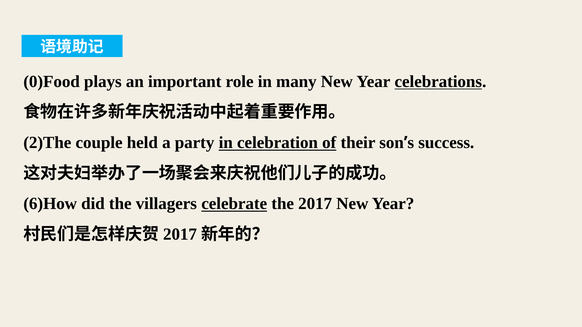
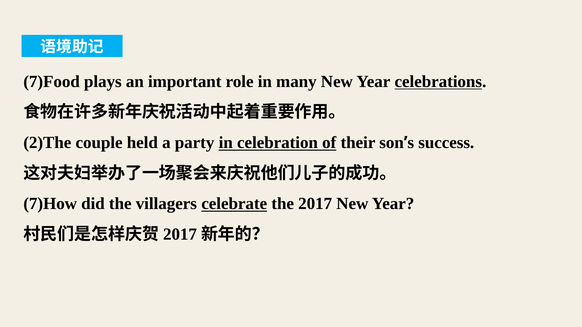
0)Food: 0)Food -> 7)Food
6)How: 6)How -> 7)How
